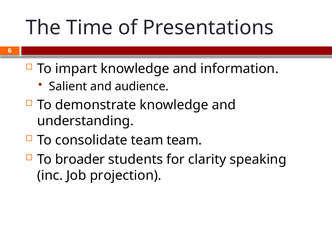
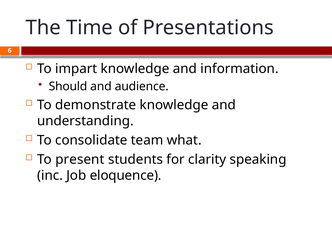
Salient: Salient -> Should
team team: team -> what
broader: broader -> present
projection: projection -> eloquence
